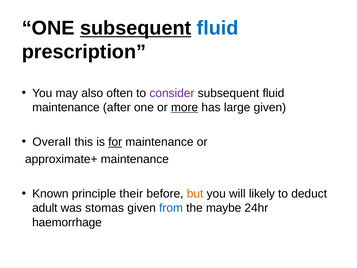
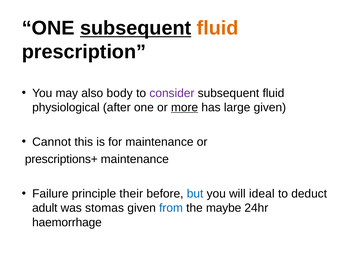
fluid at (218, 28) colour: blue -> orange
often: often -> body
maintenance at (66, 107): maintenance -> physiological
Overall: Overall -> Cannot
for underline: present -> none
approximate+: approximate+ -> prescriptions+
Known: Known -> Failure
but colour: orange -> blue
likely: likely -> ideal
